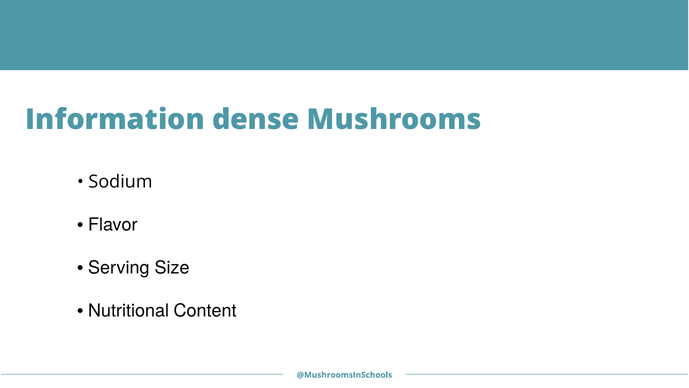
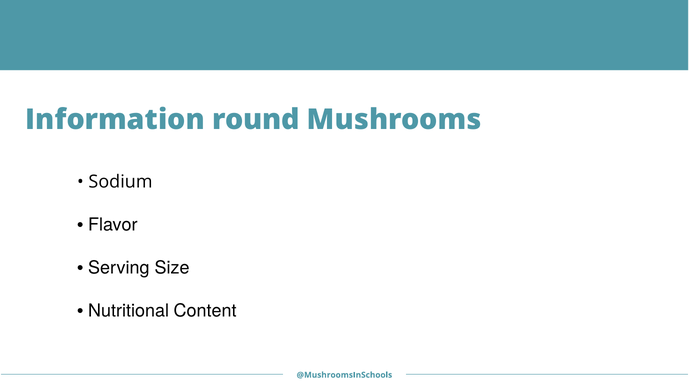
dense: dense -> round
